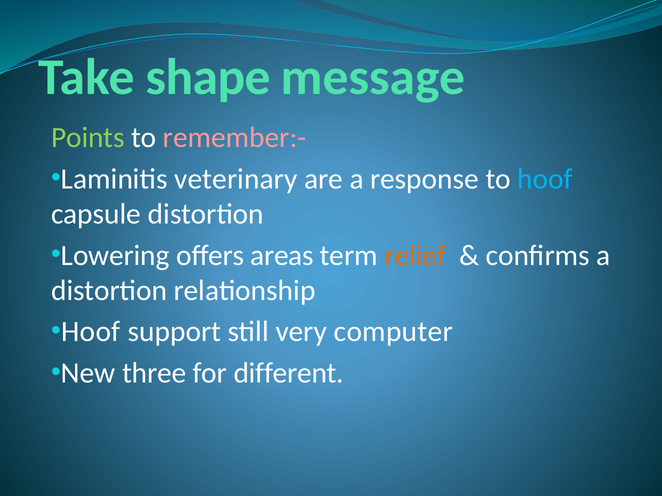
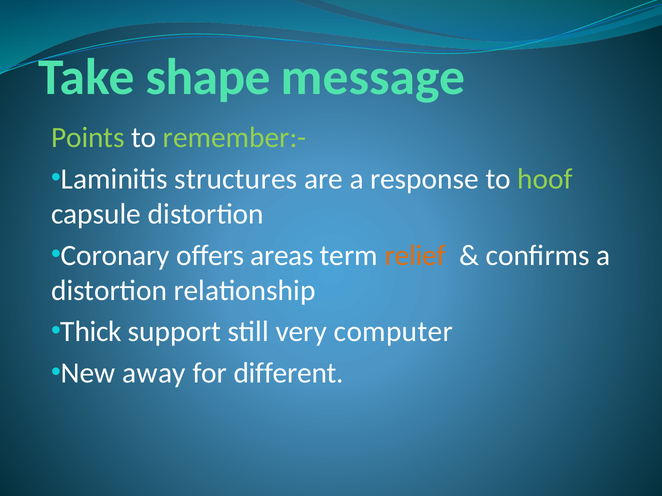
remember:- colour: pink -> light green
veterinary: veterinary -> structures
hoof at (545, 179) colour: light blue -> light green
Lowering: Lowering -> Coronary
Hoof at (91, 332): Hoof -> Thick
three: three -> away
